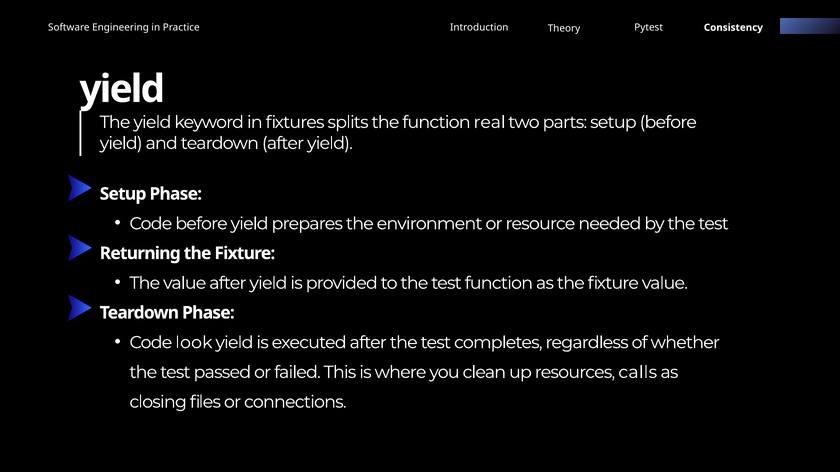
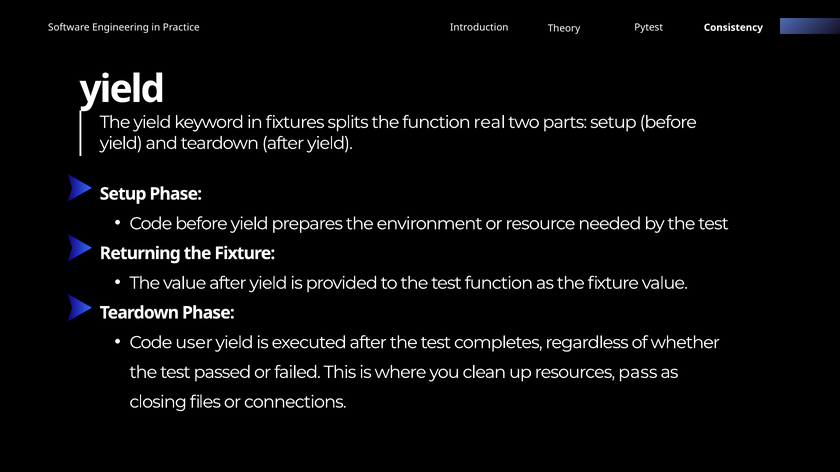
look: look -> user
calls: calls -> pass
